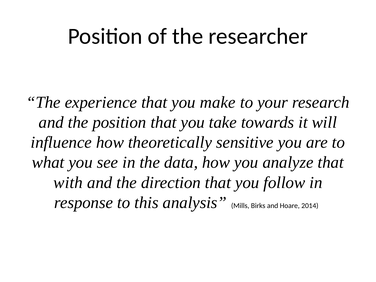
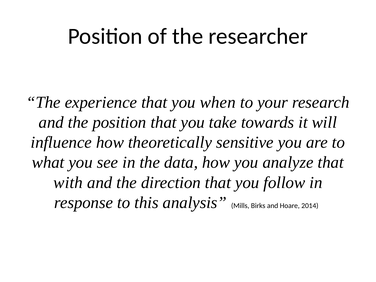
make: make -> when
